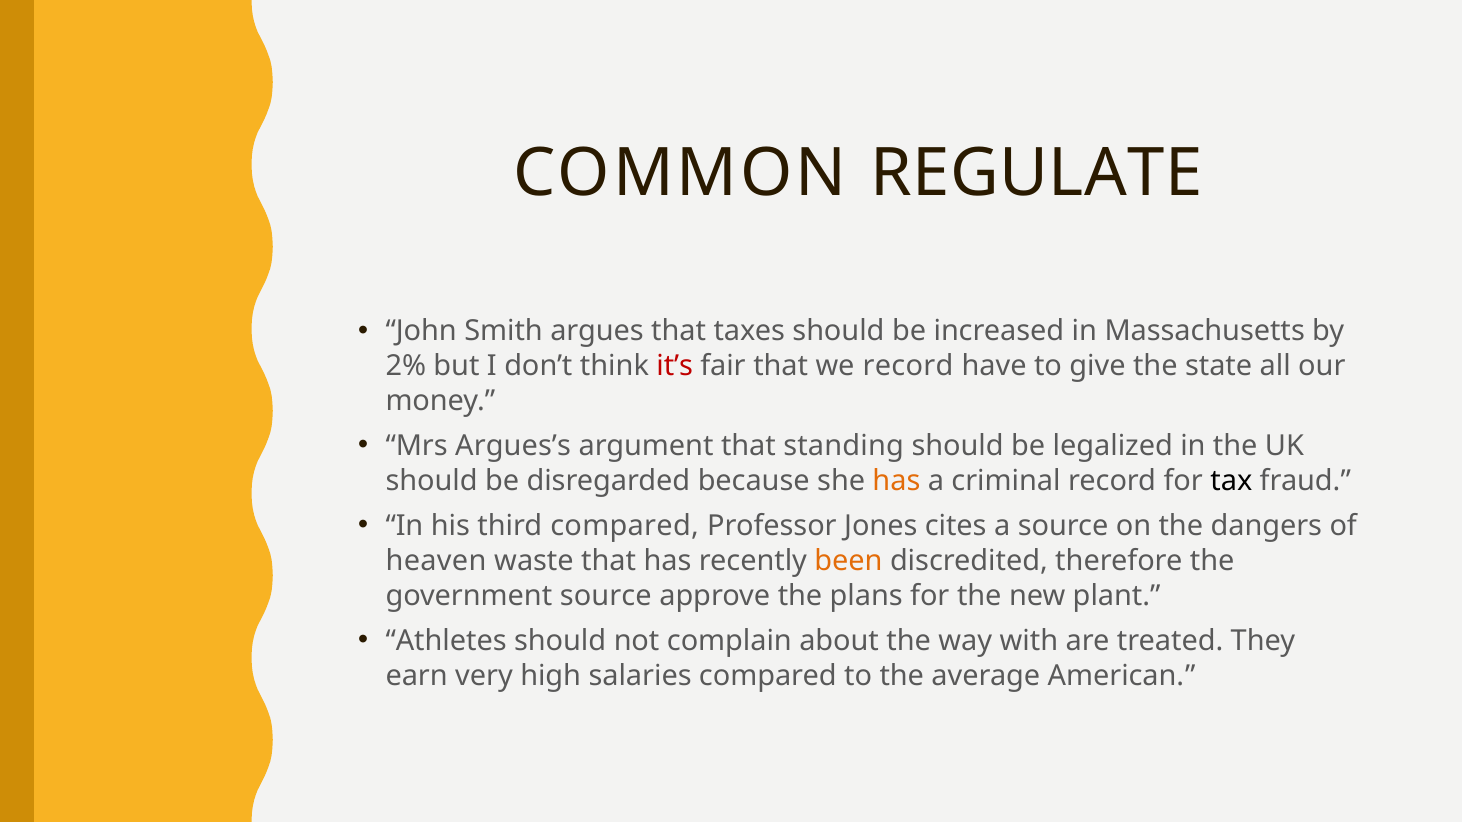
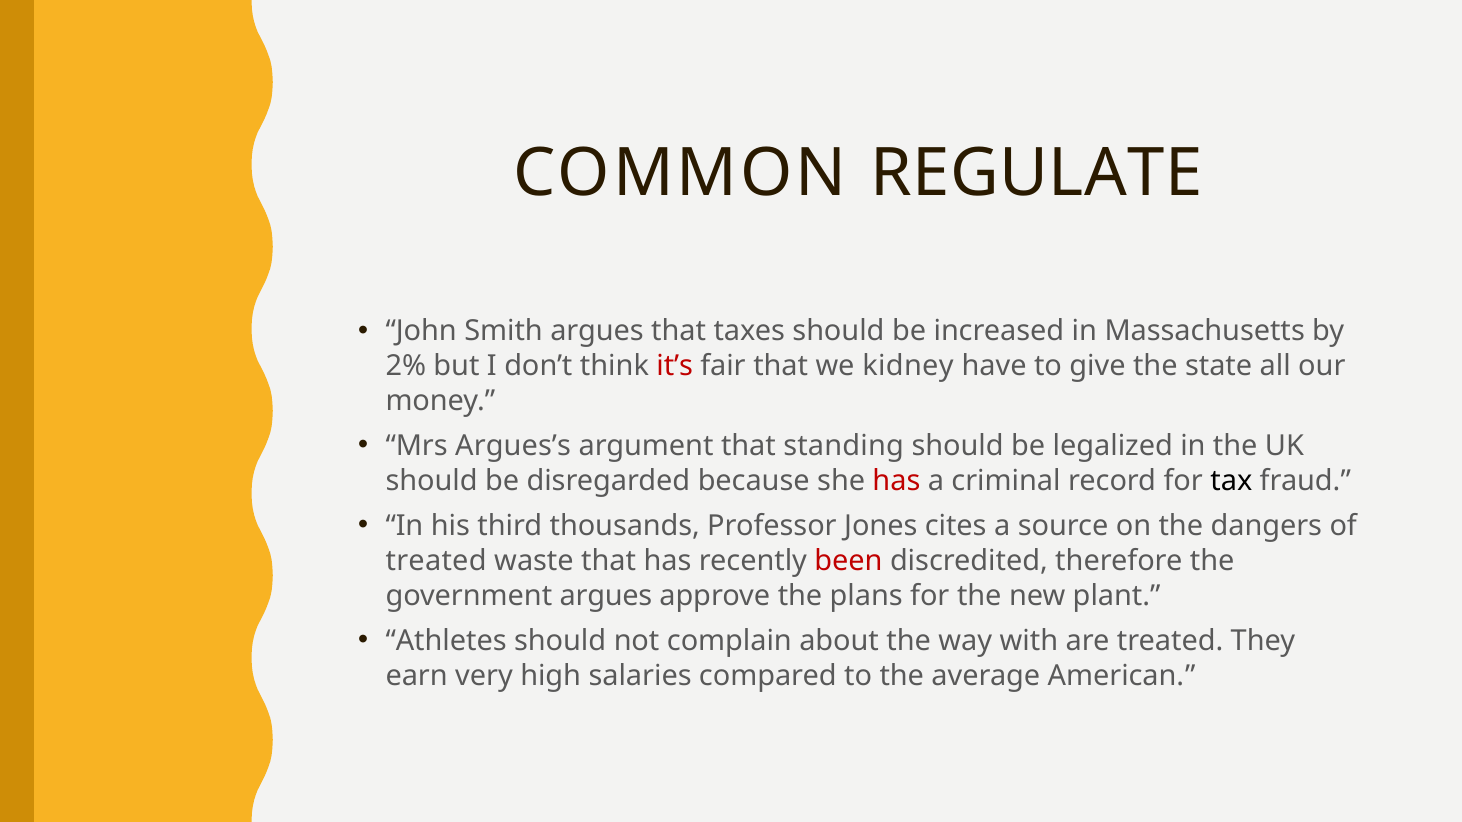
we record: record -> kidney
has at (896, 481) colour: orange -> red
third compared: compared -> thousands
heaven at (436, 561): heaven -> treated
been colour: orange -> red
government source: source -> argues
